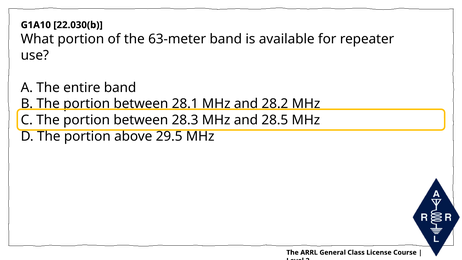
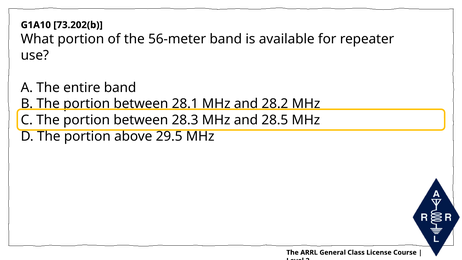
22.030(b: 22.030(b -> 73.202(b
63-meter: 63-meter -> 56-meter
